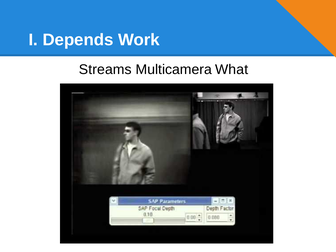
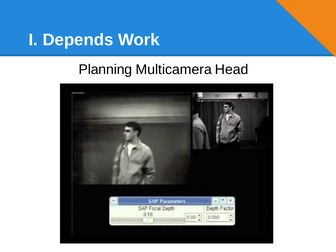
Streams: Streams -> Planning
What: What -> Head
